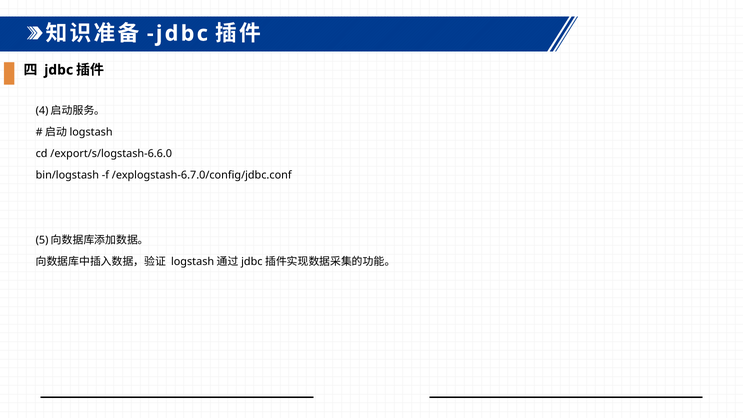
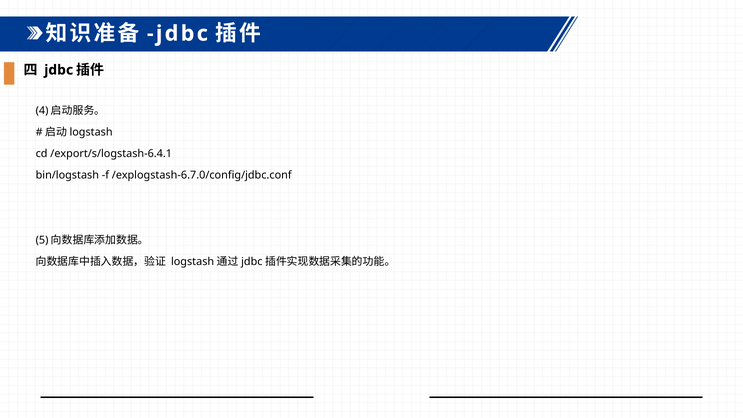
/export/s/logstash-6.6.0: /export/s/logstash-6.6.0 -> /export/s/logstash-6.4.1
